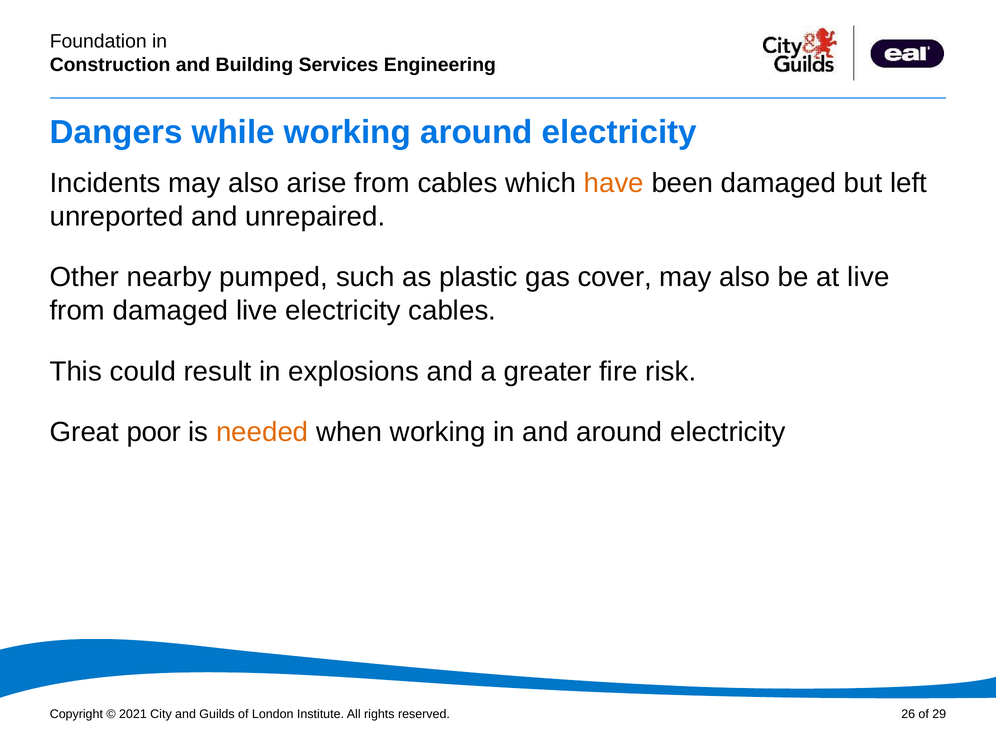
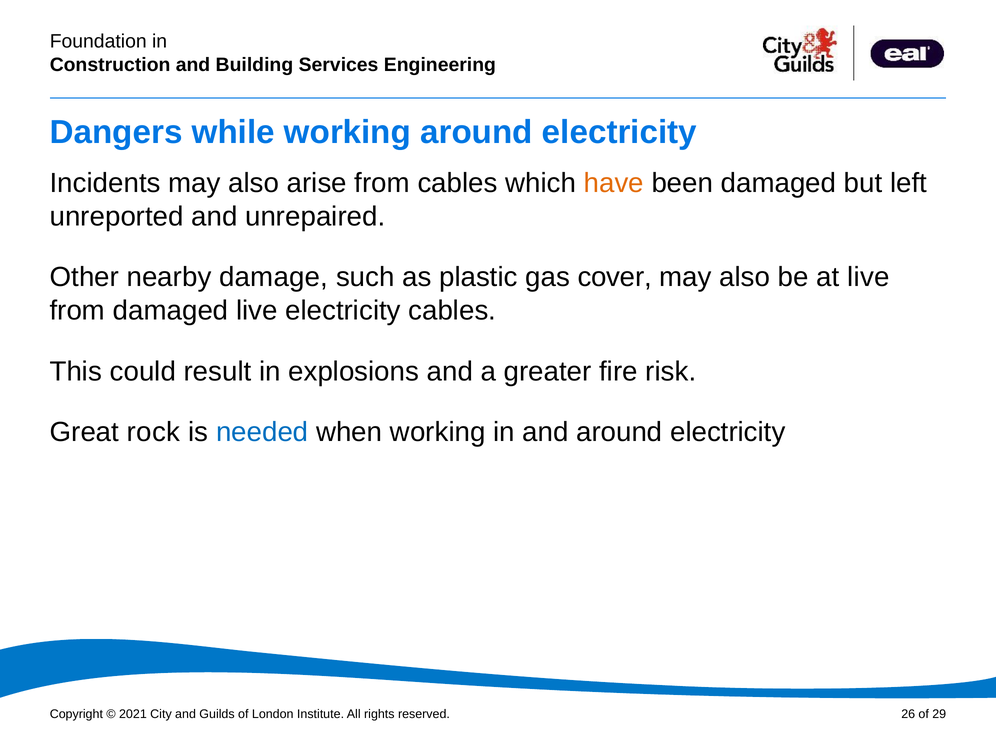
pumped: pumped -> damage
poor: poor -> rock
needed colour: orange -> blue
